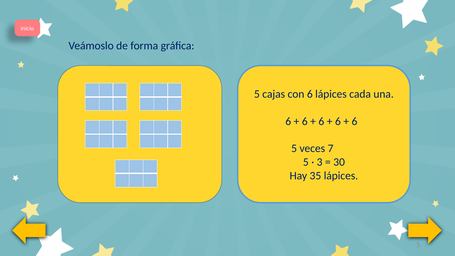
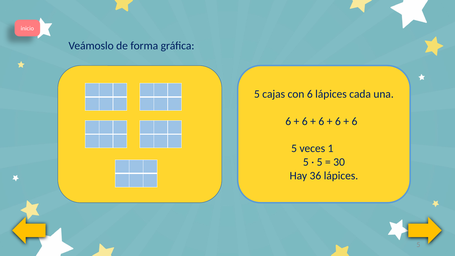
7: 7 -> 1
3 at (320, 162): 3 -> 5
35: 35 -> 36
